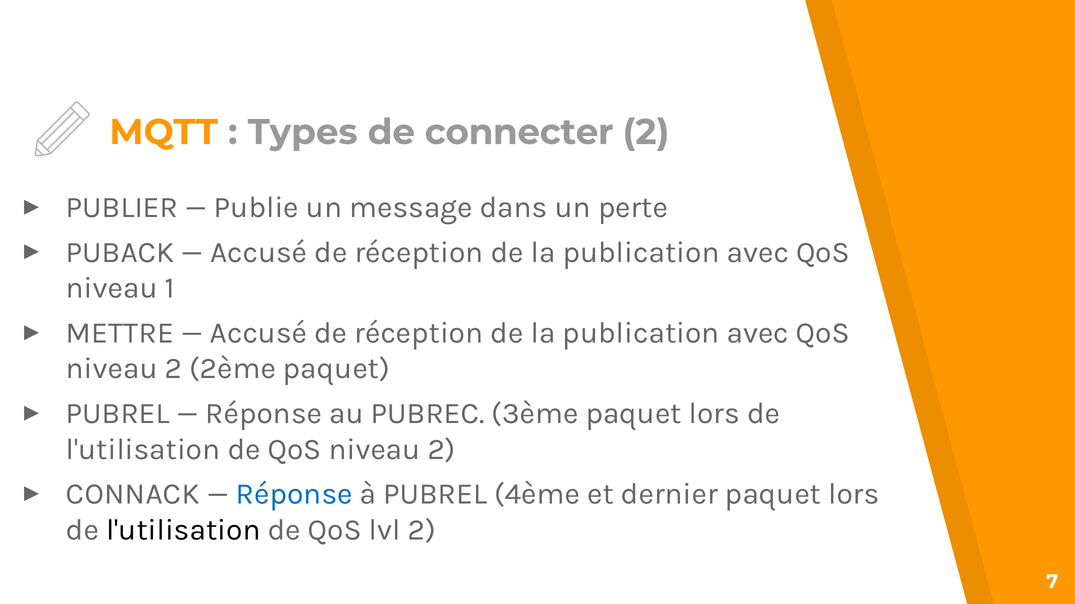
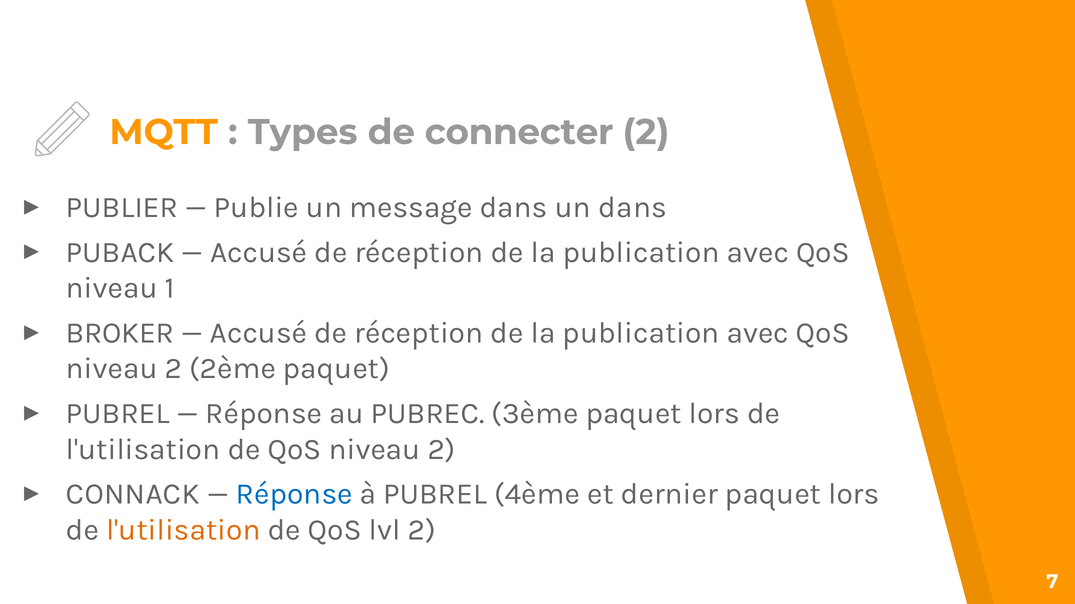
un perte: perte -> dans
METTRE: METTRE -> BROKER
l'utilisation at (183, 530) colour: black -> orange
